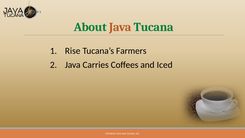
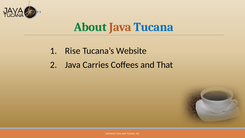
Tucana at (154, 27) colour: green -> blue
Farmers: Farmers -> Website
Iced: Iced -> That
